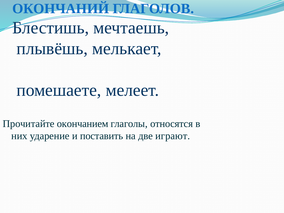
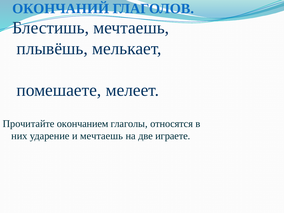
и поставить: поставить -> мечтаешь
играют: играют -> играете
